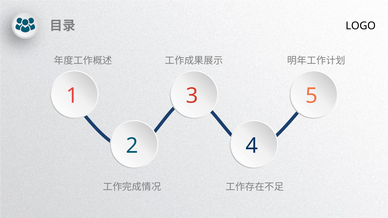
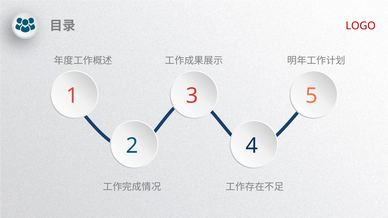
LOGO colour: black -> red
